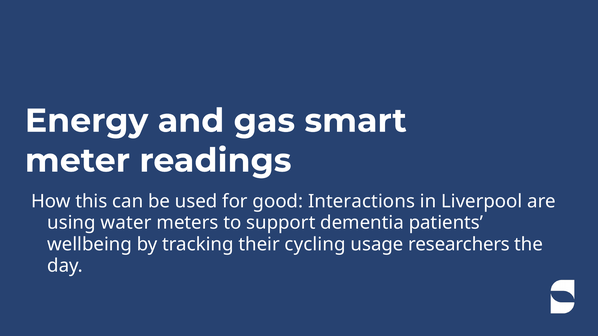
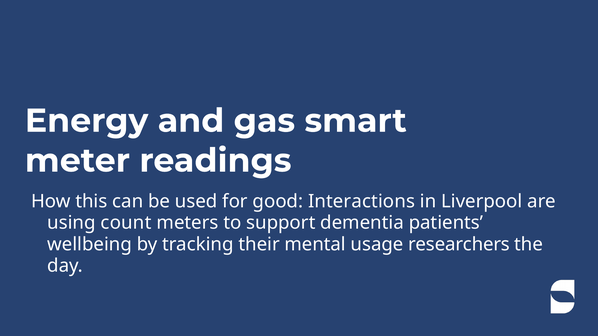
water: water -> count
cycling: cycling -> mental
